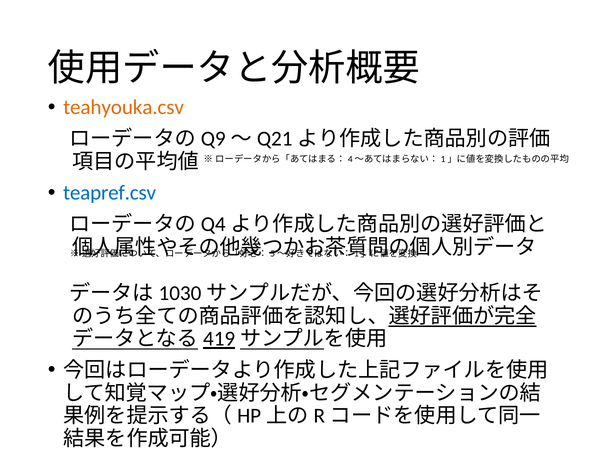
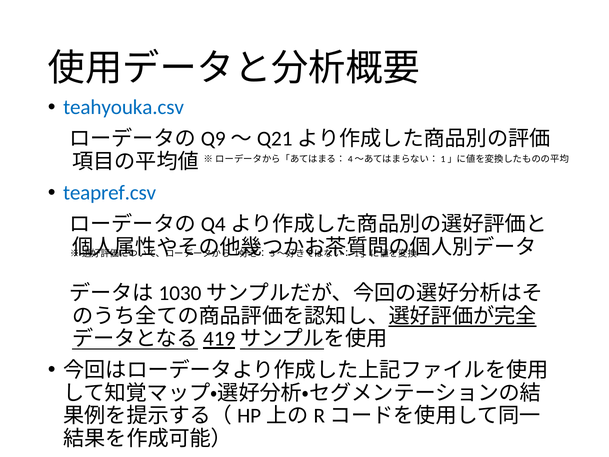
teahyouka.csv colour: orange -> blue
